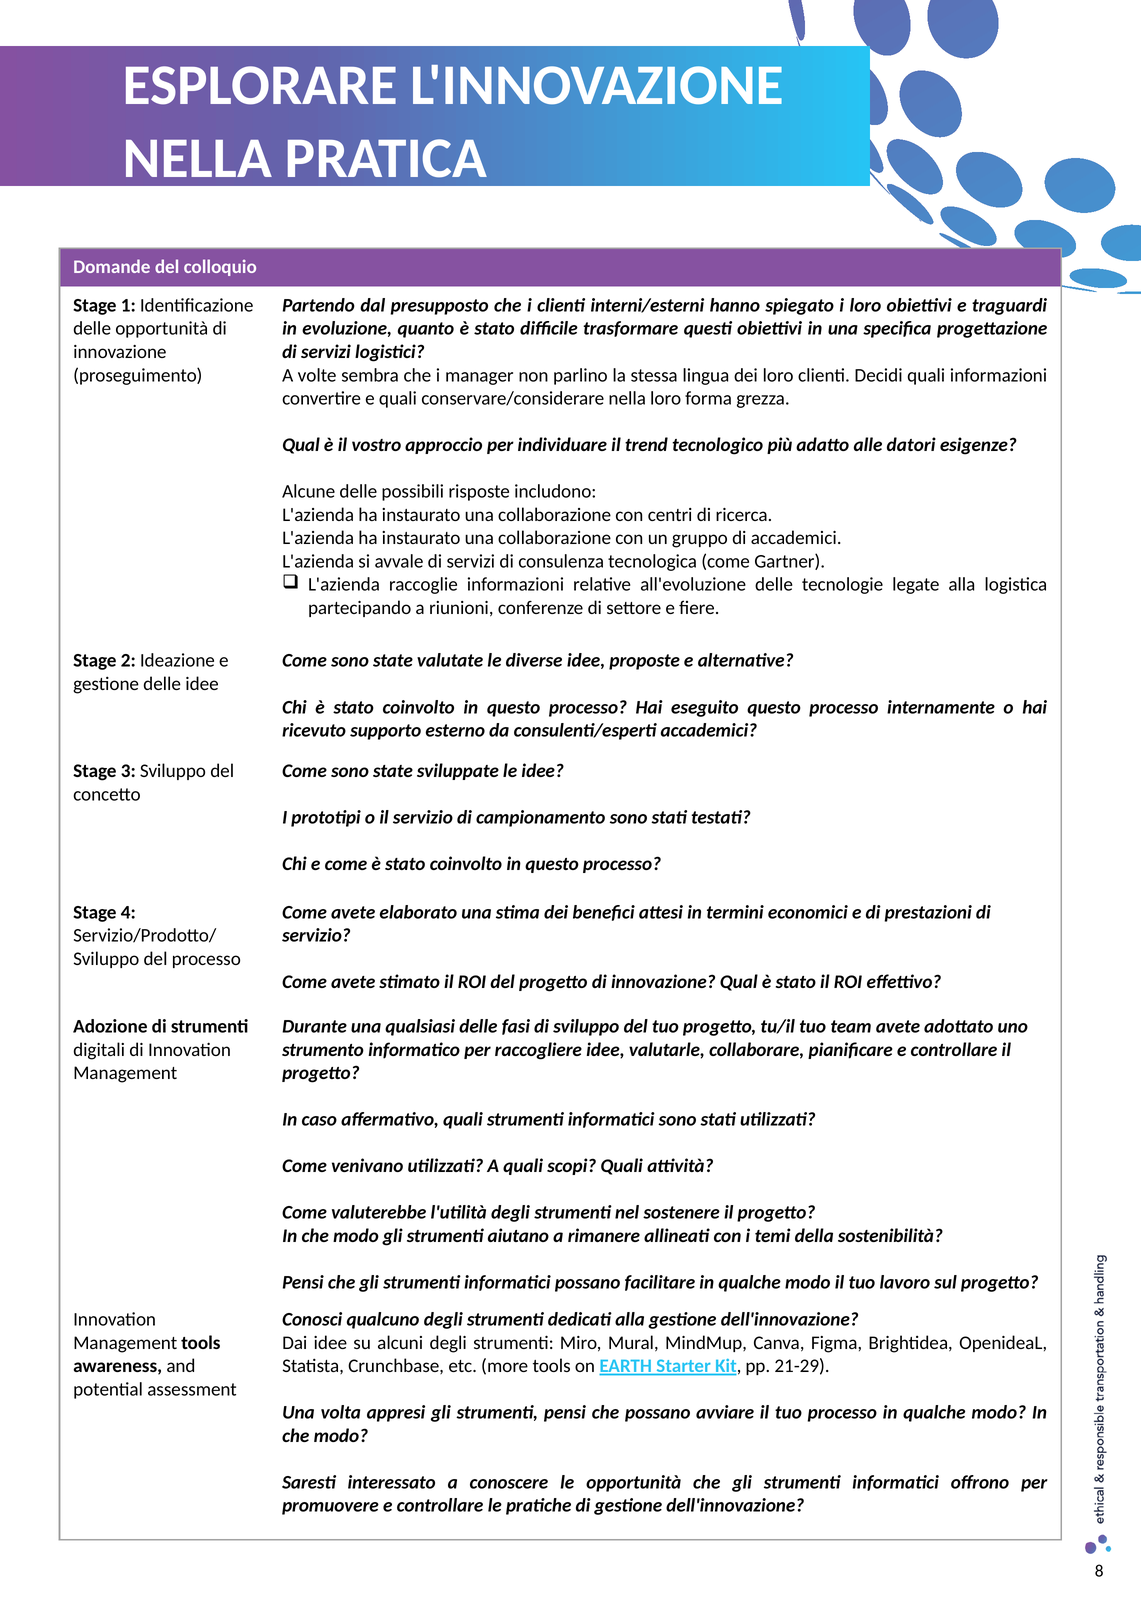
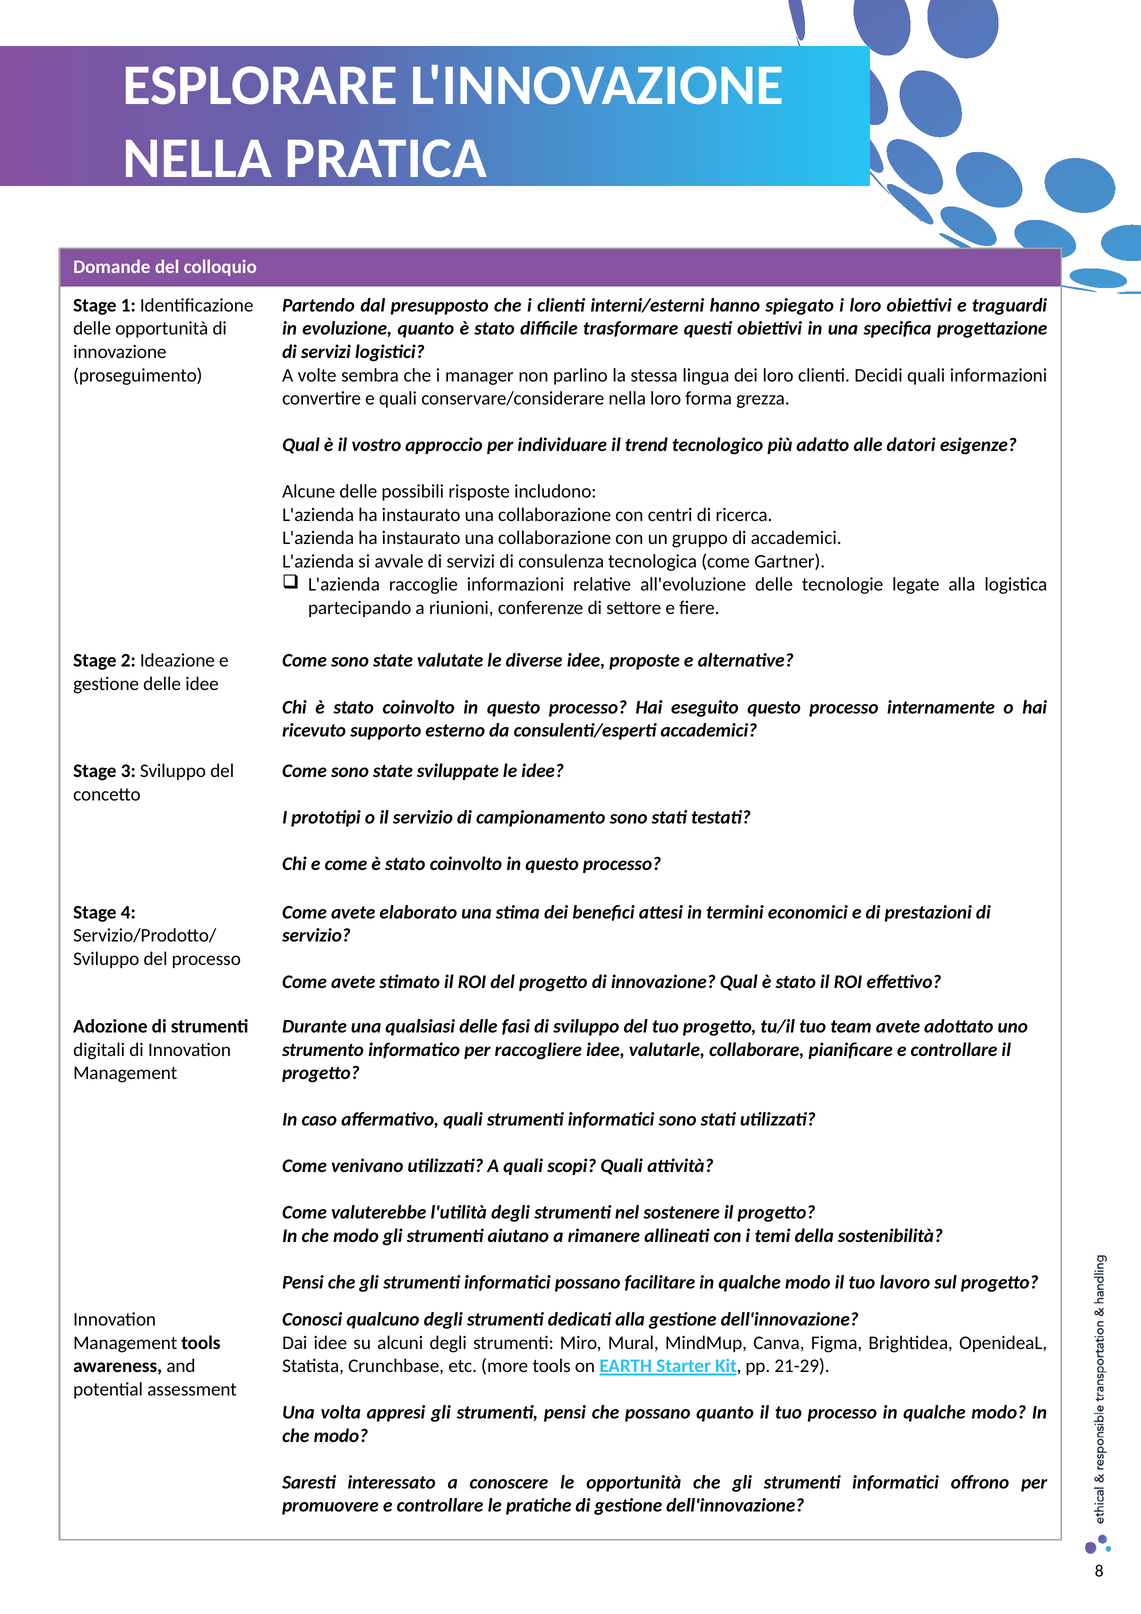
possano avviare: avviare -> quanto
